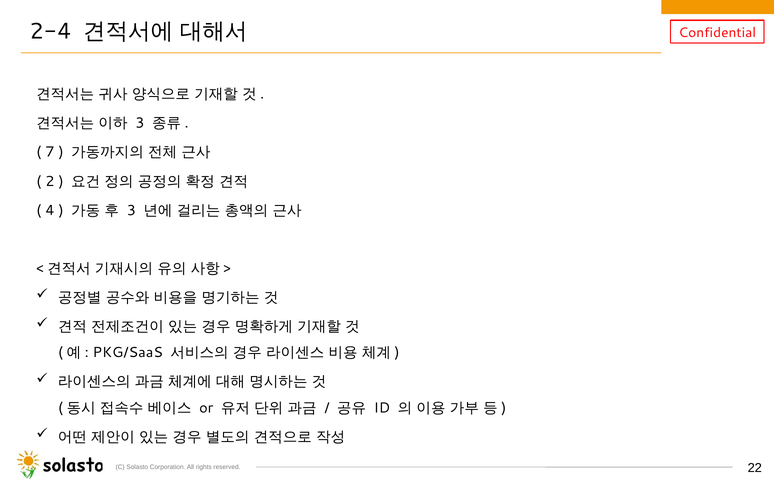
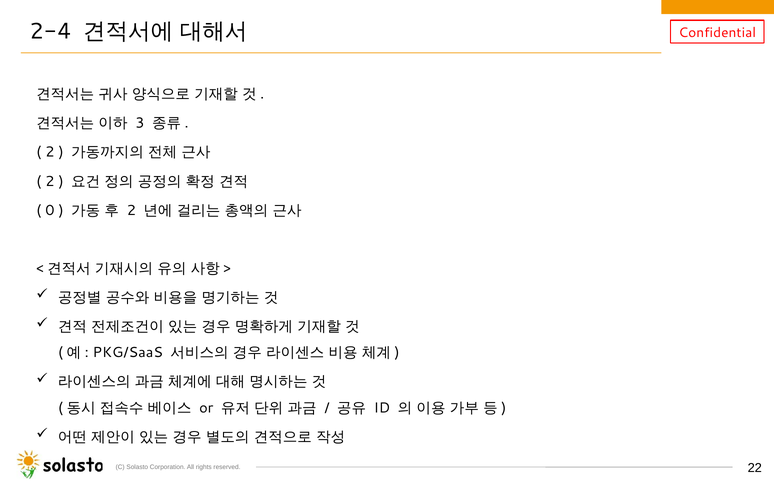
7 at (50, 152): 7 -> 2
4: 4 -> 0
3 at (131, 210): 3 -> 2
